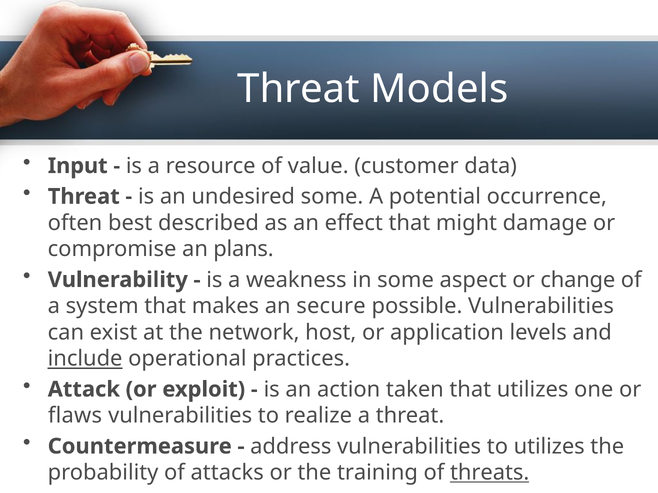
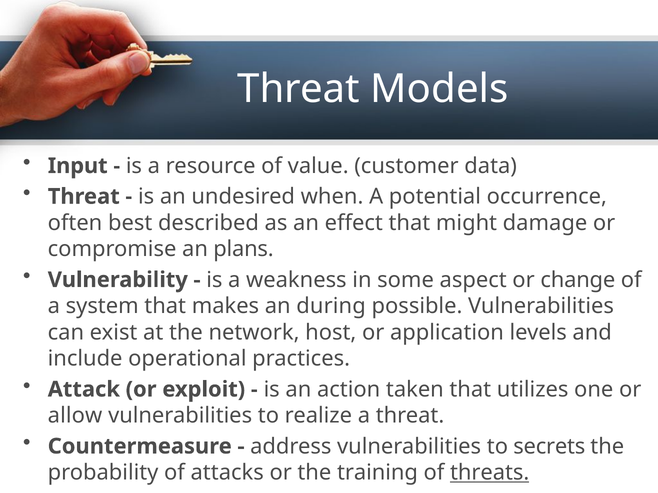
undesired some: some -> when
secure: secure -> during
include underline: present -> none
flaws: flaws -> allow
to utilizes: utilizes -> secrets
